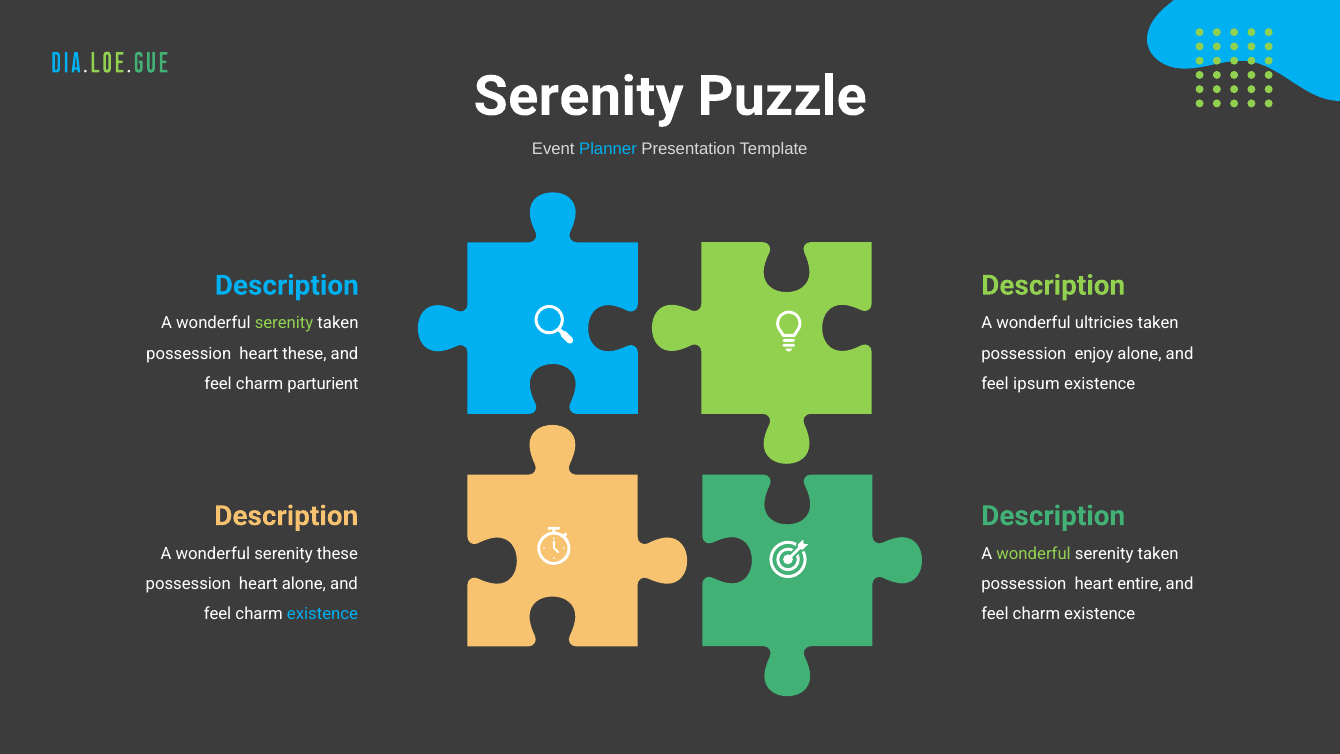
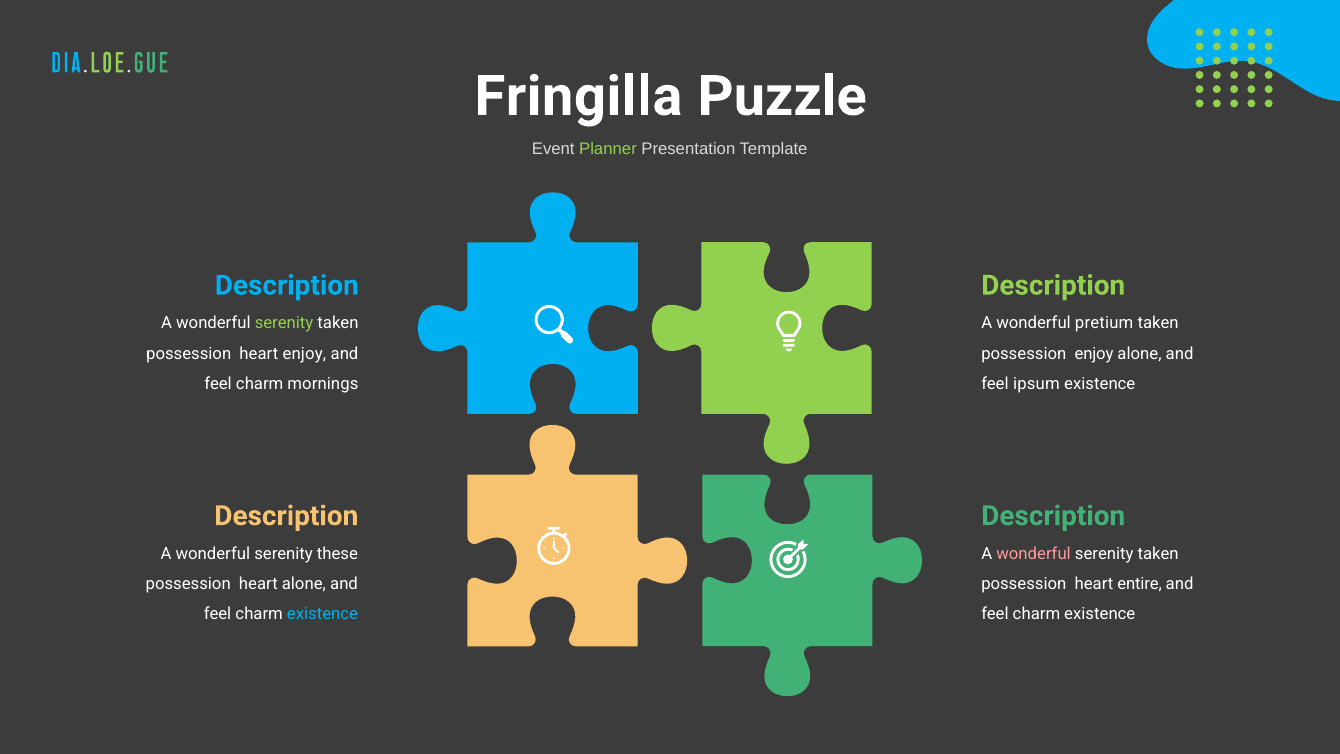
Serenity at (579, 96): Serenity -> Fringilla
Planner colour: light blue -> light green
ultricies: ultricies -> pretium
heart these: these -> enjoy
parturient: parturient -> mornings
wonderful at (1034, 554) colour: light green -> pink
